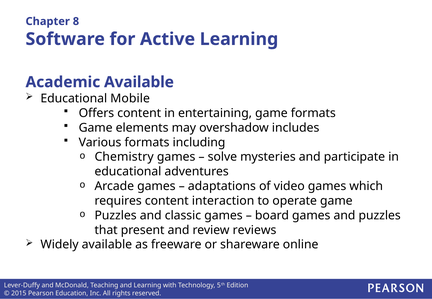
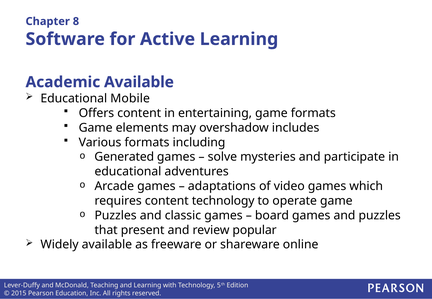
Chemistry: Chemistry -> Generated
content interaction: interaction -> technology
reviews: reviews -> popular
